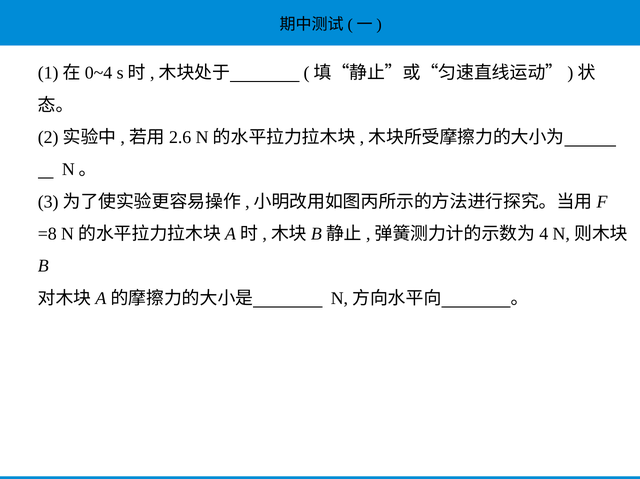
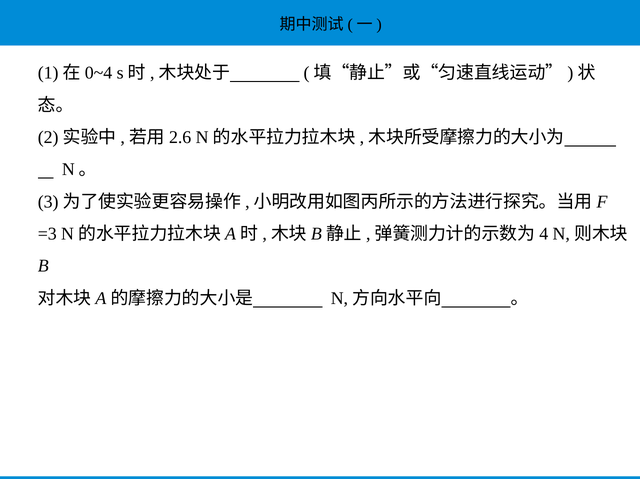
=8: =8 -> =3
